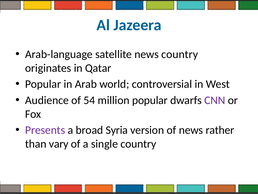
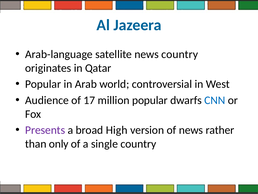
54: 54 -> 17
CNN colour: purple -> blue
Syria: Syria -> High
vary: vary -> only
